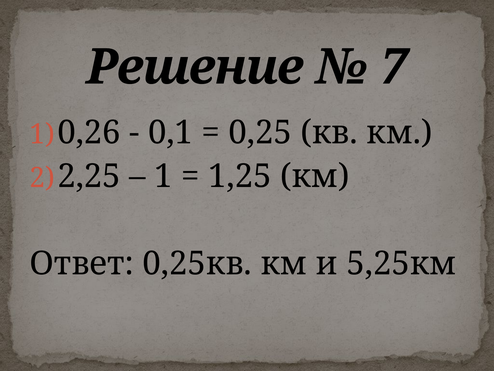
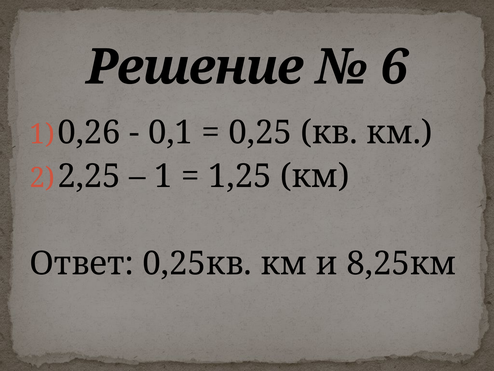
7: 7 -> 6
5,25км: 5,25км -> 8,25км
